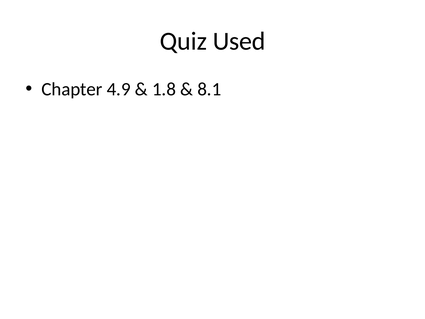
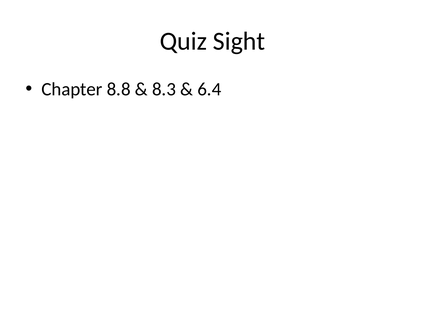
Used: Used -> Sight
4.9: 4.9 -> 8.8
1.8: 1.8 -> 8.3
8.1: 8.1 -> 6.4
